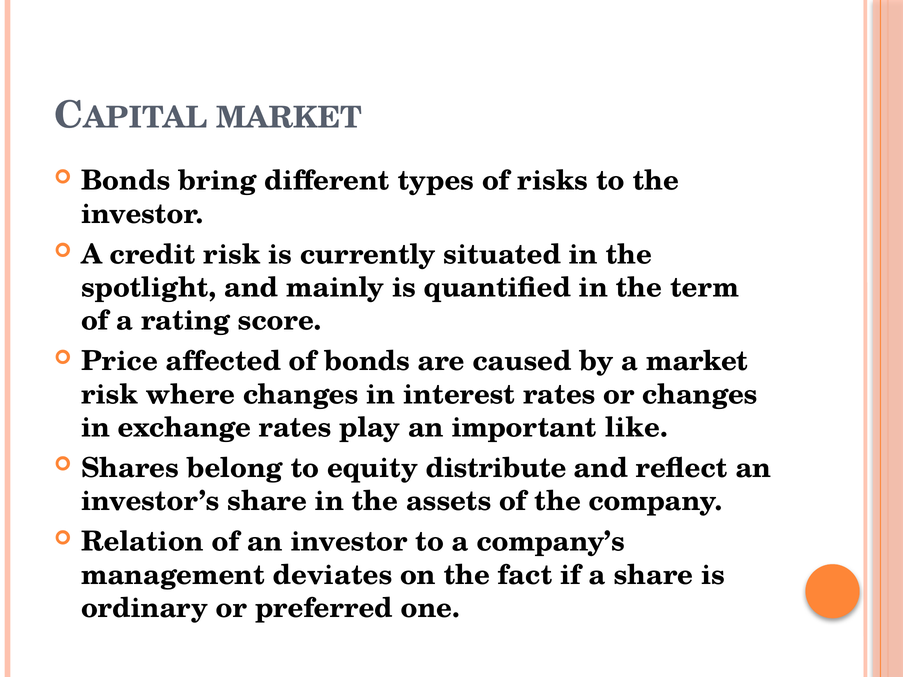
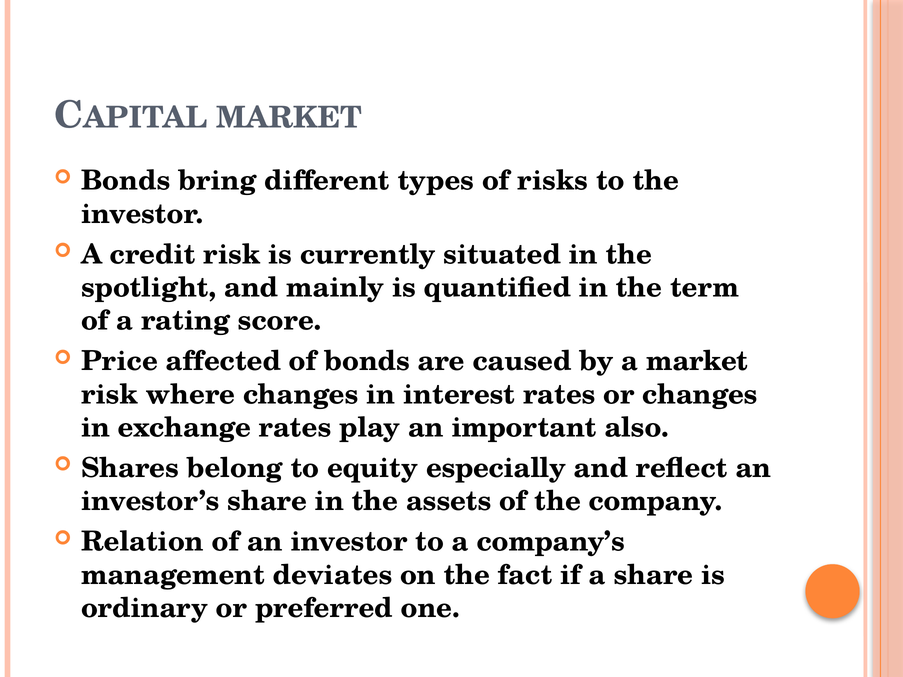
like: like -> also
distribute: distribute -> especially
